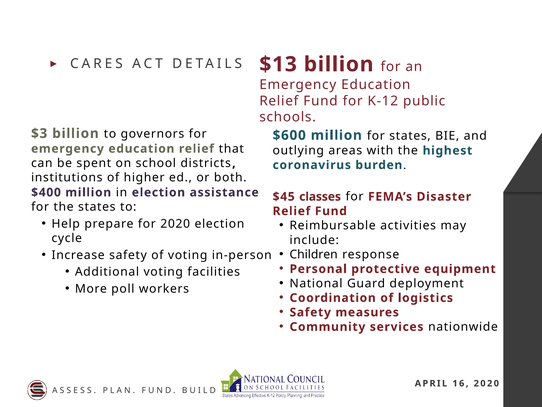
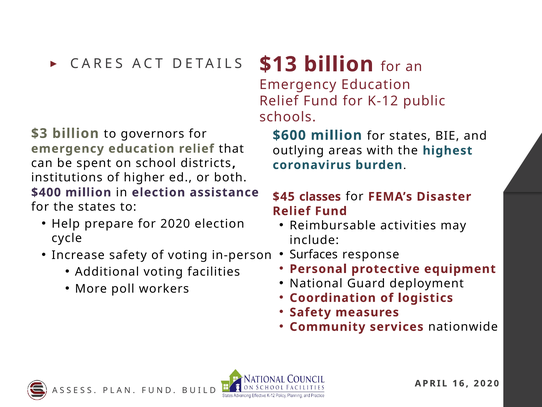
Children: Children -> Surfaces
